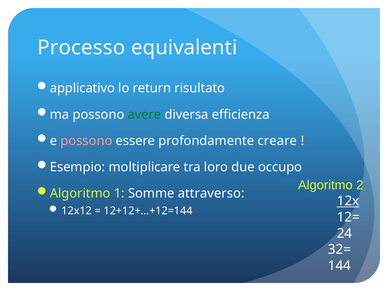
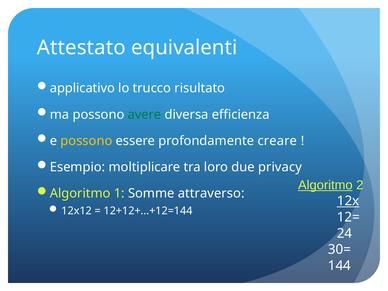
Processo: Processo -> Attestato
return: return -> trucco
possono at (86, 141) colour: pink -> yellow
occupo: occupo -> privacy
Algoritmo at (325, 185) underline: none -> present
32=: 32= -> 30=
